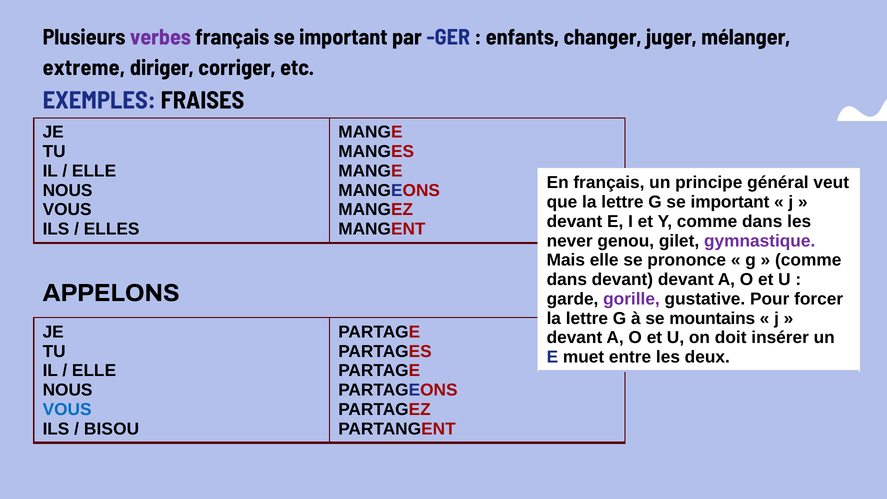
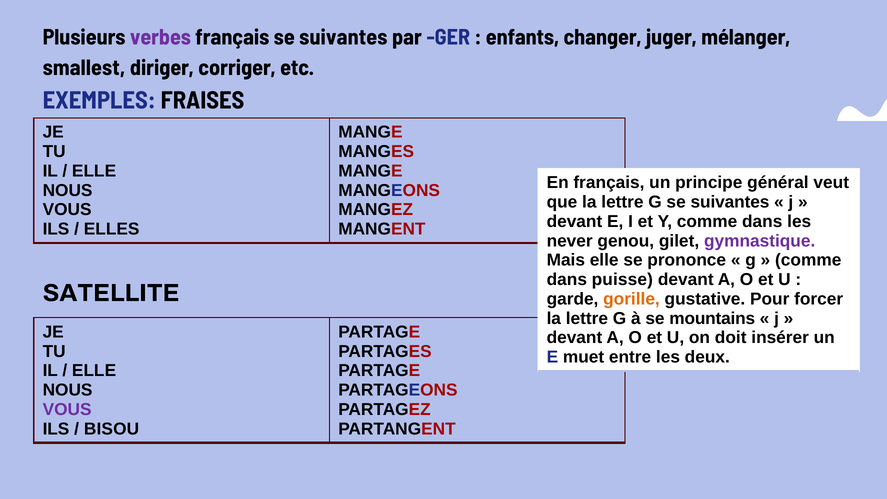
français se important: important -> suivantes
extreme: extreme -> smallest
G se important: important -> suivantes
dans devant: devant -> puisse
APPELONS: APPELONS -> SATELLITE
gorille colour: purple -> orange
VOUS at (67, 410) colour: blue -> purple
